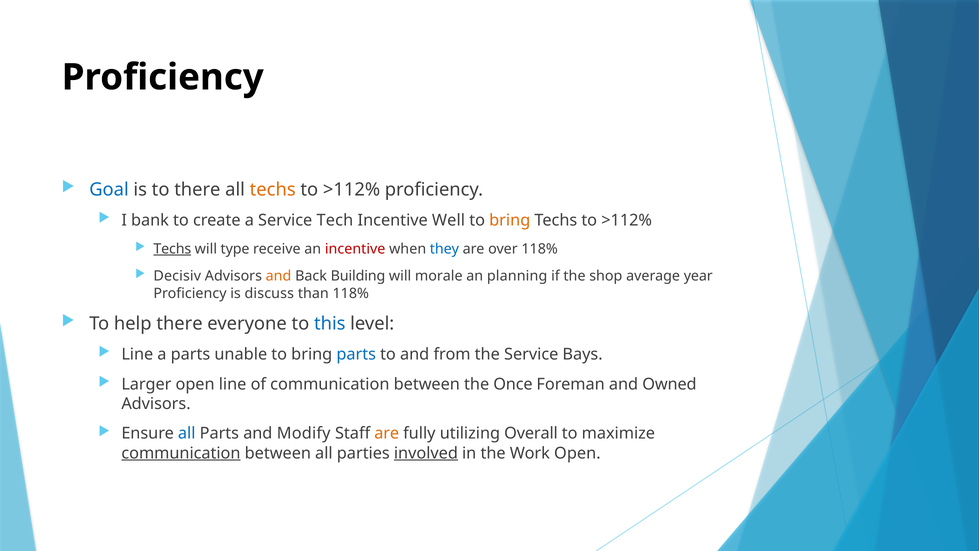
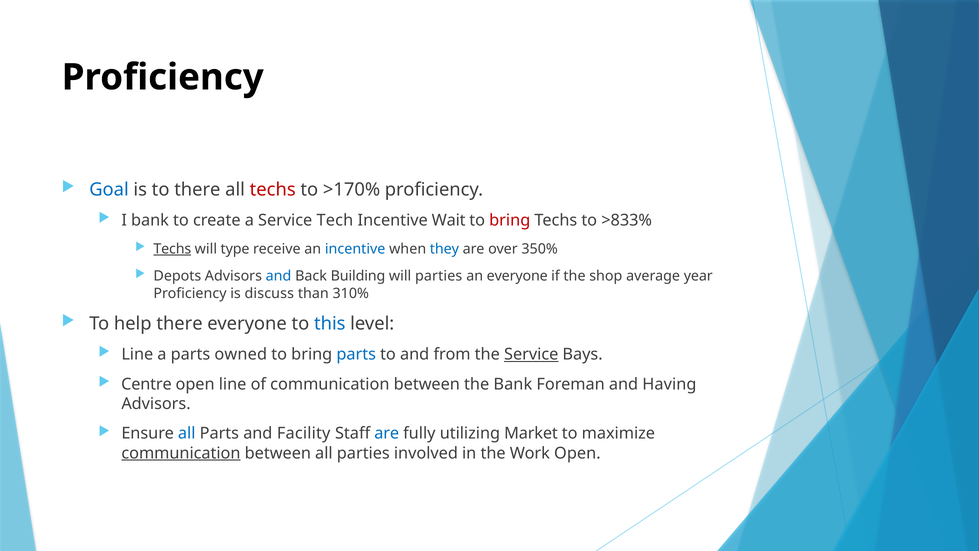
techs at (273, 189) colour: orange -> red
>112% at (352, 189): >112% -> >170%
Well: Well -> Wait
bring at (510, 220) colour: orange -> red
>112% at (627, 220): >112% -> >833%
incentive at (355, 249) colour: red -> blue
over 118%: 118% -> 350%
Decisiv: Decisiv -> Depots
and at (279, 276) colour: orange -> blue
will morale: morale -> parties
an planning: planning -> everyone
than 118%: 118% -> 310%
unable: unable -> owned
Service at (531, 354) underline: none -> present
Larger: Larger -> Centre
the Once: Once -> Bank
Owned: Owned -> Having
Modify: Modify -> Facility
are at (387, 433) colour: orange -> blue
Overall: Overall -> Market
involved underline: present -> none
